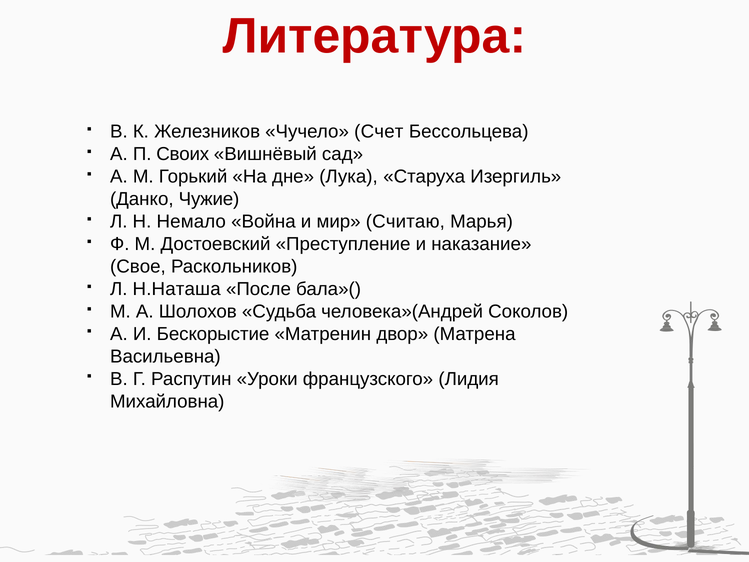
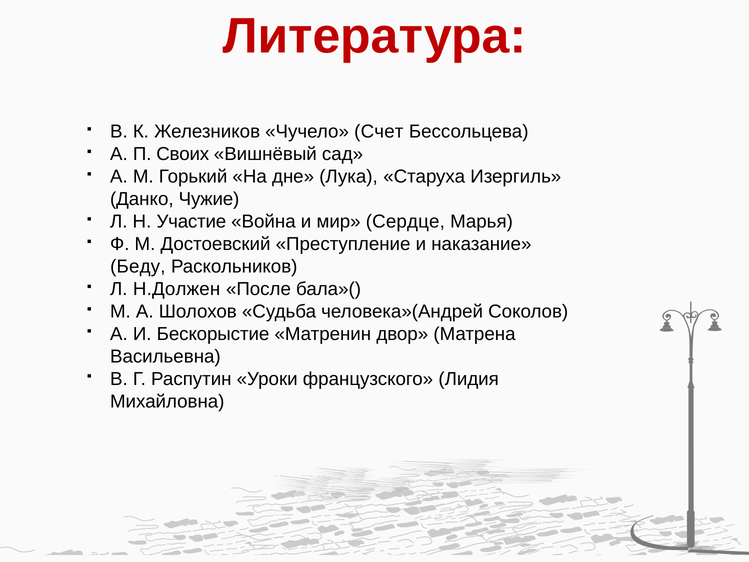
Немало: Немало -> Участие
Считаю: Считаю -> Сердце
Свое: Свое -> Беду
Н.Наташа: Н.Наташа -> Н.Должен
